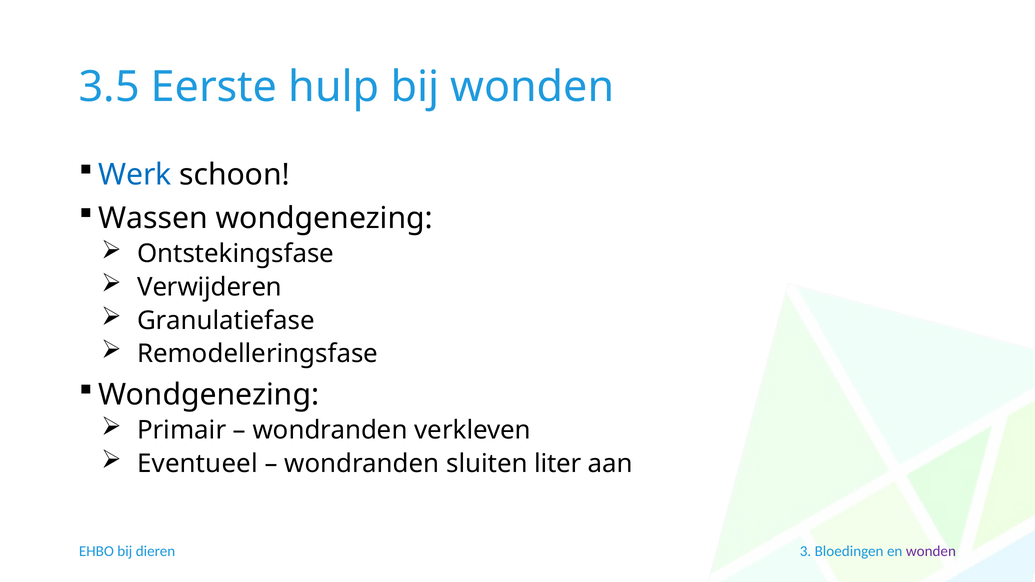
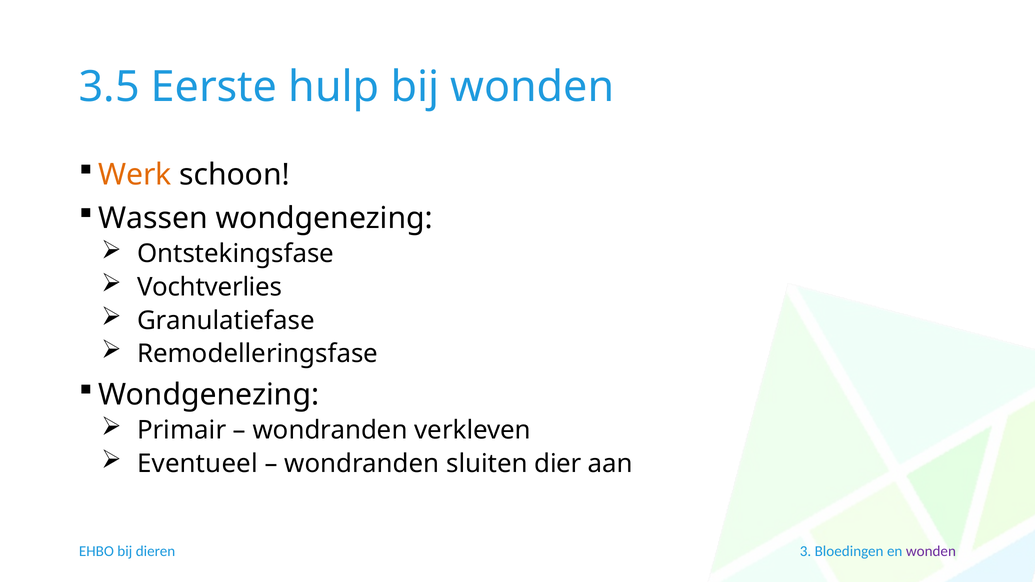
Werk colour: blue -> orange
Verwijderen: Verwijderen -> Vochtverlies
liter: liter -> dier
